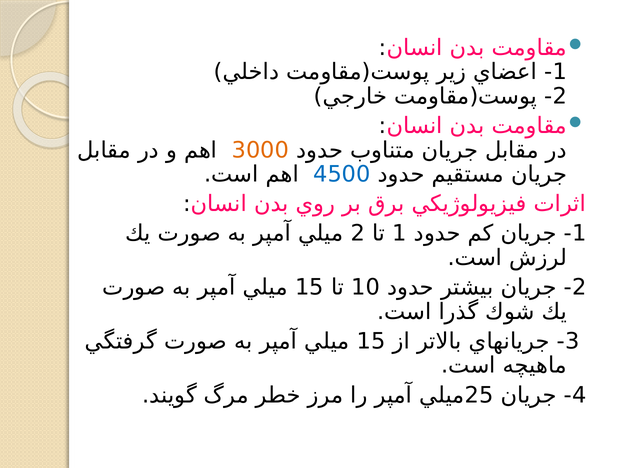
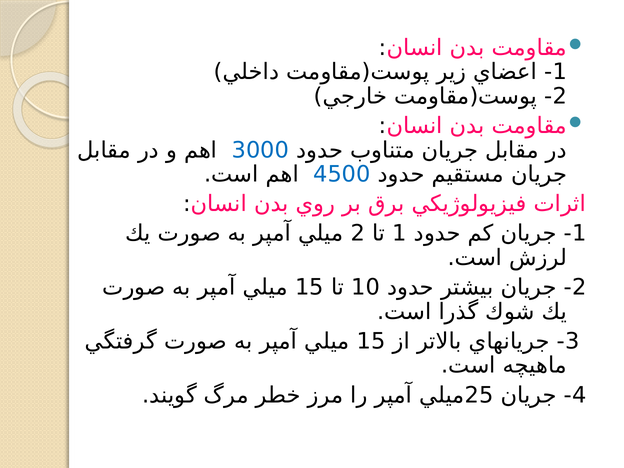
3000 colour: orange -> blue
